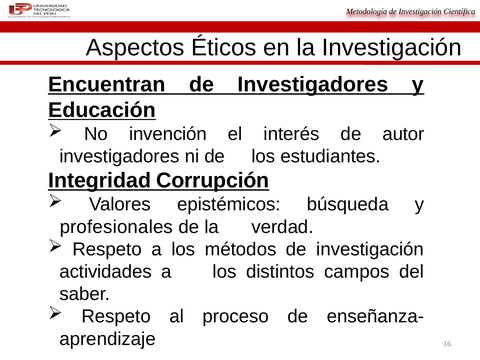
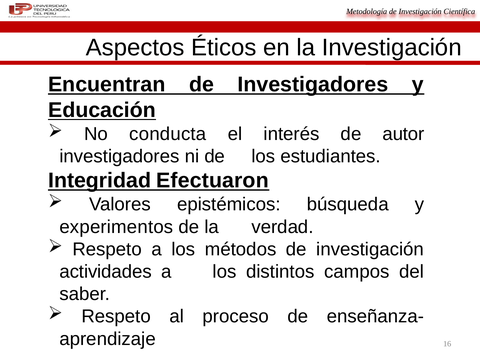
invención: invención -> conducta
Corrupción: Corrupción -> Efectuaron
profesionales: profesionales -> experimentos
